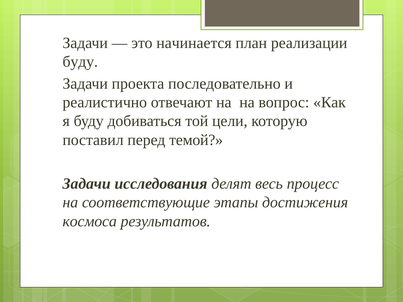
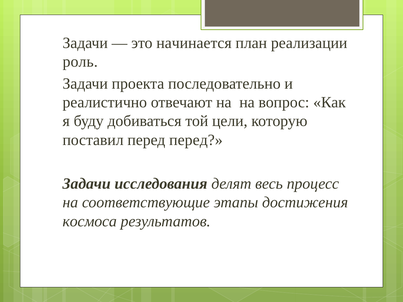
буду at (80, 62): буду -> роль
перед темой: темой -> перед
